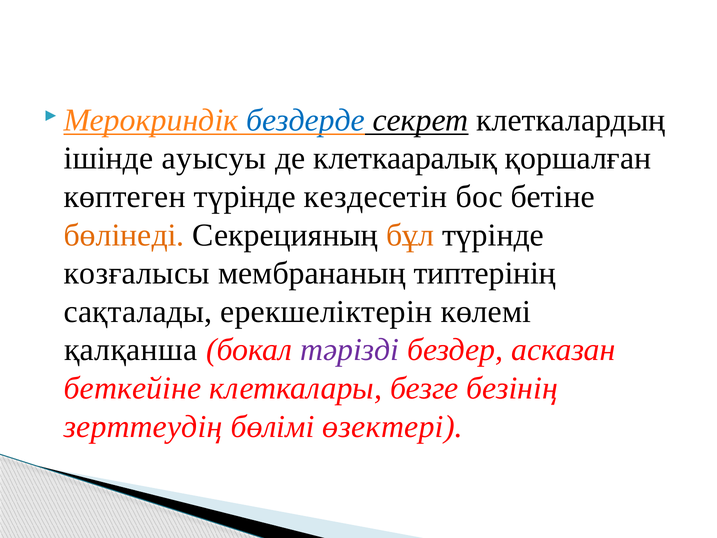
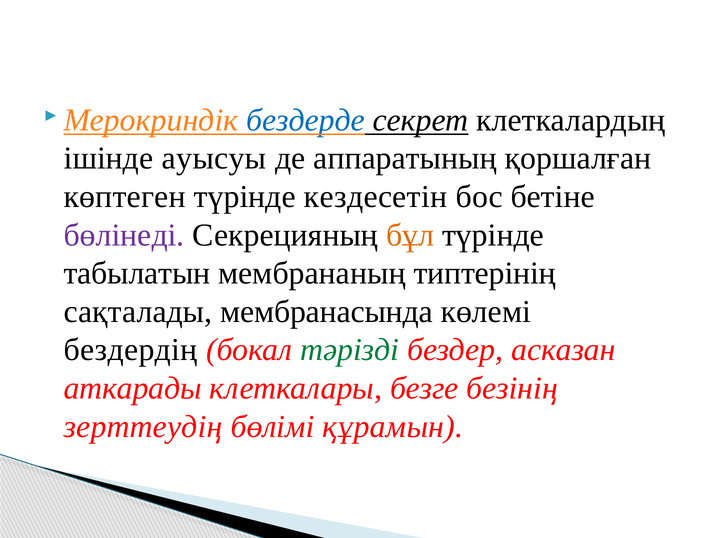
клеткааралық: клеткааралық -> аппаратының
бөлінеді colour: orange -> purple
козғалысы: козғалысы -> табылатын
ерекшеліктерін: ерекшеліктерін -> мембранасында
қалқанша: қалқанша -> бездердің
тәрізді colour: purple -> green
беткейіне: беткейіне -> аткарады
өзектері: өзектері -> құрамын
